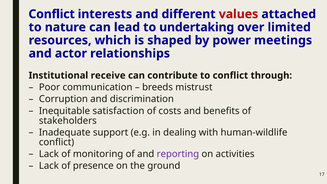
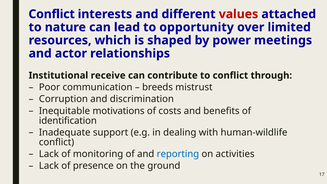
undertaking: undertaking -> opportunity
satisfaction: satisfaction -> motivations
stakeholders: stakeholders -> identification
reporting colour: purple -> blue
